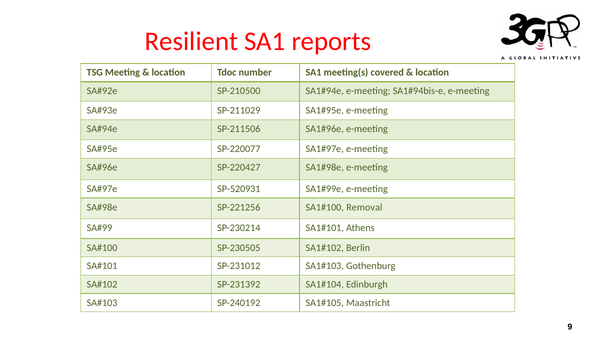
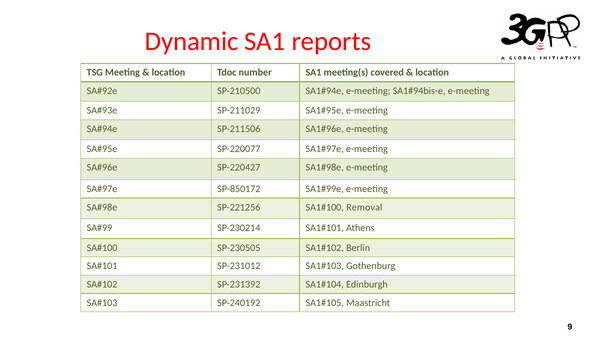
Resilient: Resilient -> Dynamic
SP-520931: SP-520931 -> SP-850172
